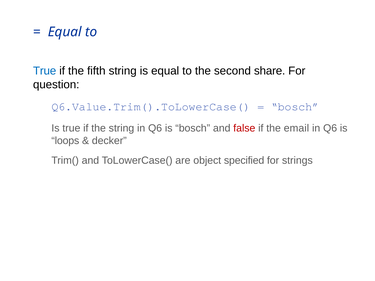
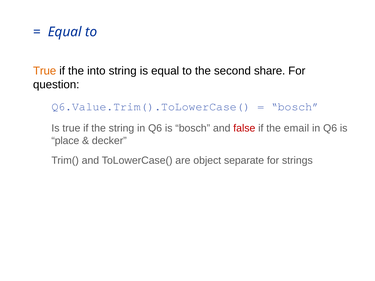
True at (45, 71) colour: blue -> orange
fifth: fifth -> into
loops: loops -> place
specified: specified -> separate
